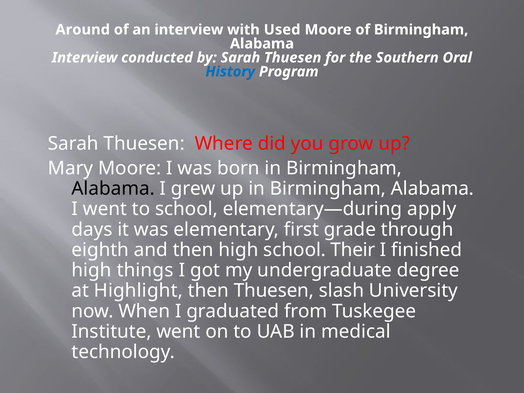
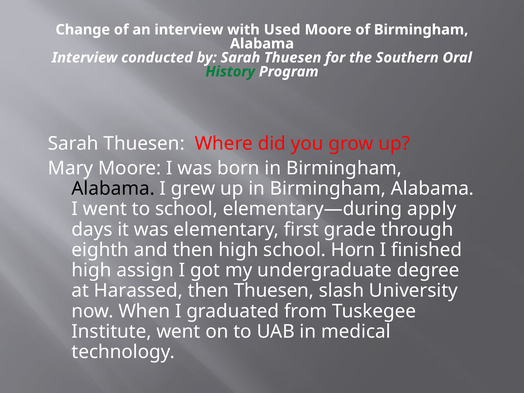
Around: Around -> Change
History colour: blue -> green
Their: Their -> Horn
things: things -> assign
Highlight: Highlight -> Harassed
